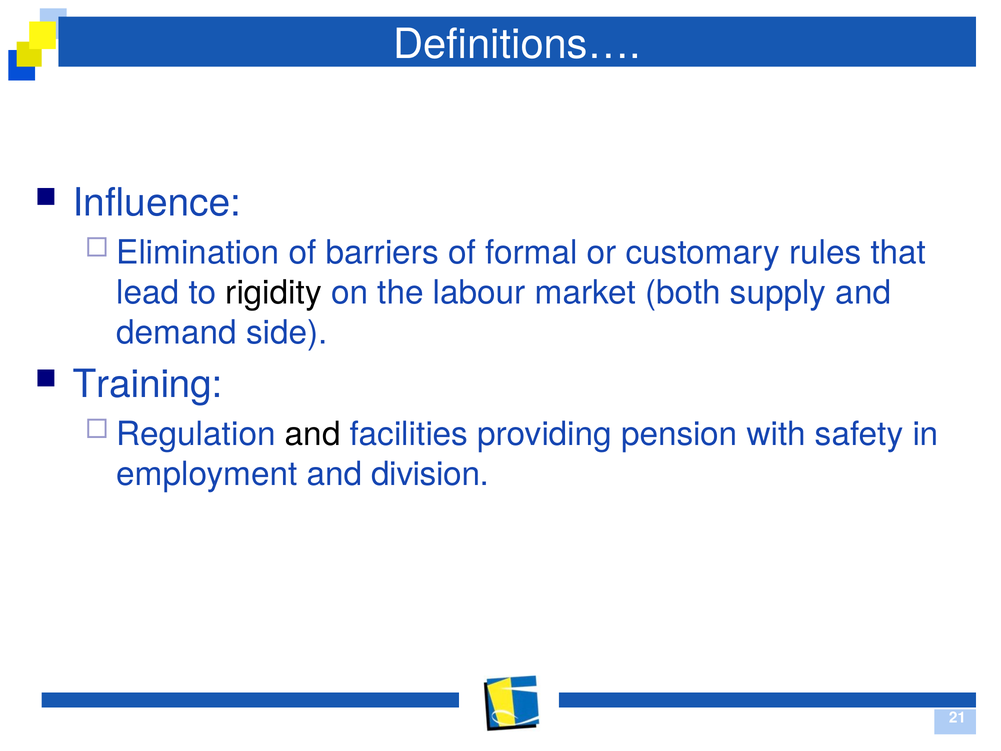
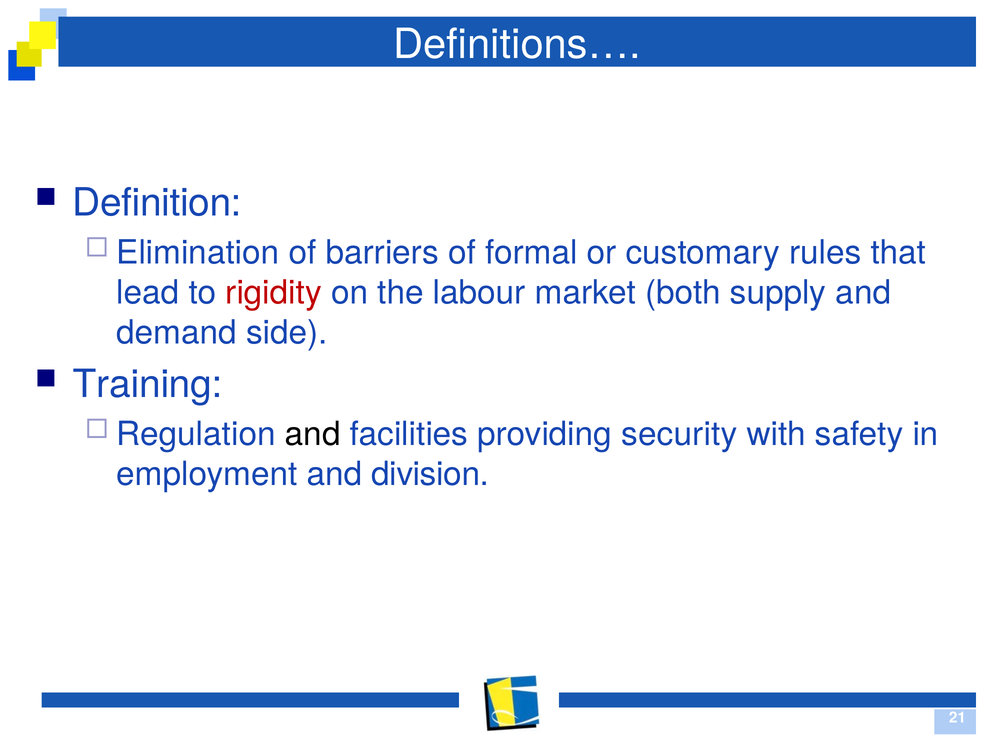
Influence: Influence -> Definition
rigidity colour: black -> red
pension: pension -> security
